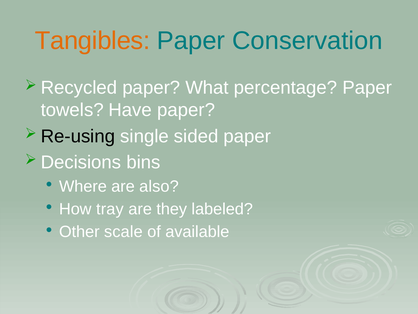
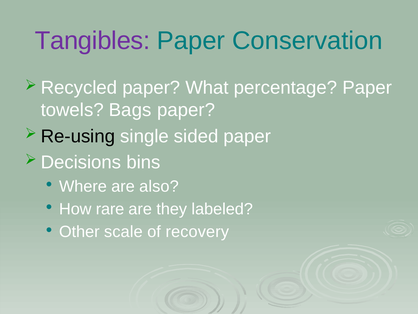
Tangibles colour: orange -> purple
Have: Have -> Bags
tray: tray -> rare
available: available -> recovery
